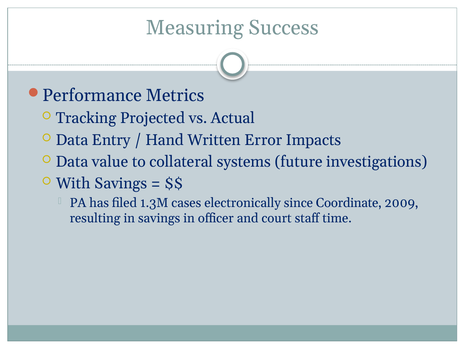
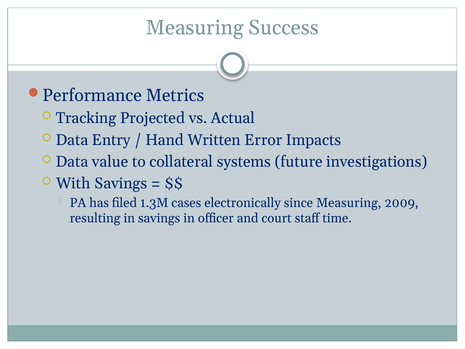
since Coordinate: Coordinate -> Measuring
